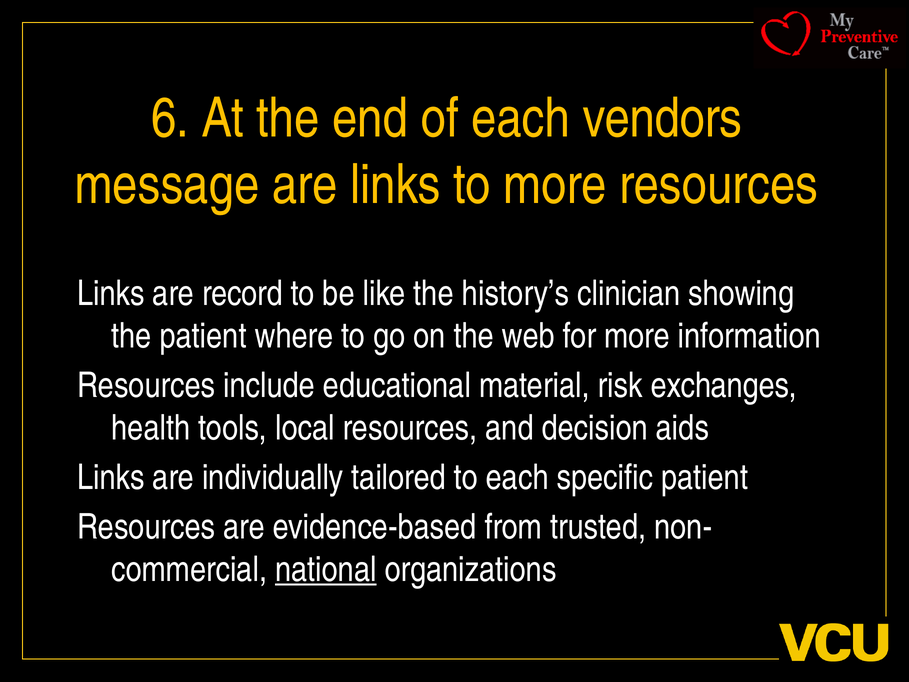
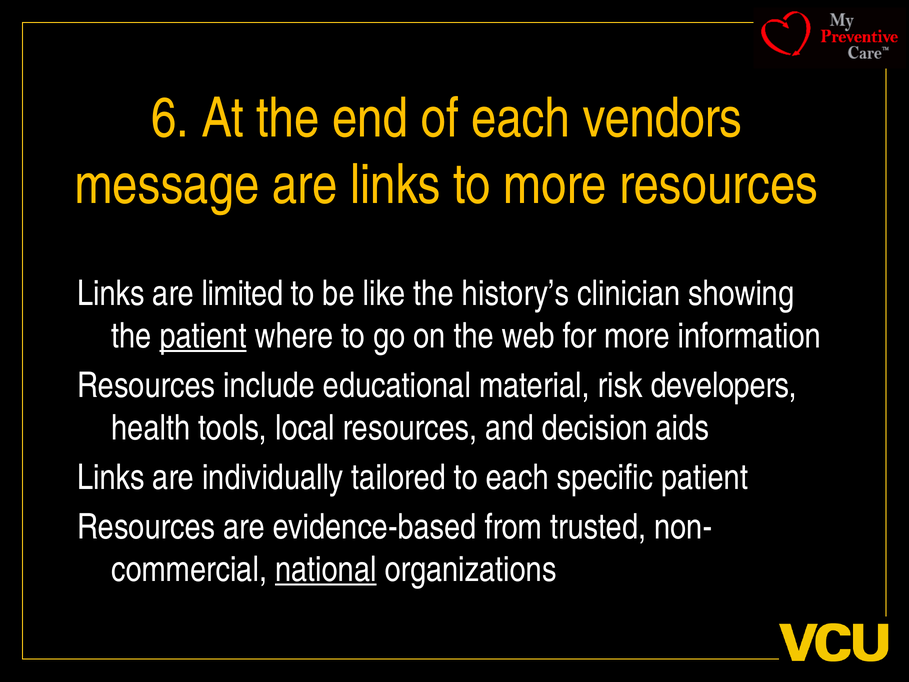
record: record -> limited
patient at (203, 336) underline: none -> present
exchanges: exchanges -> developers
